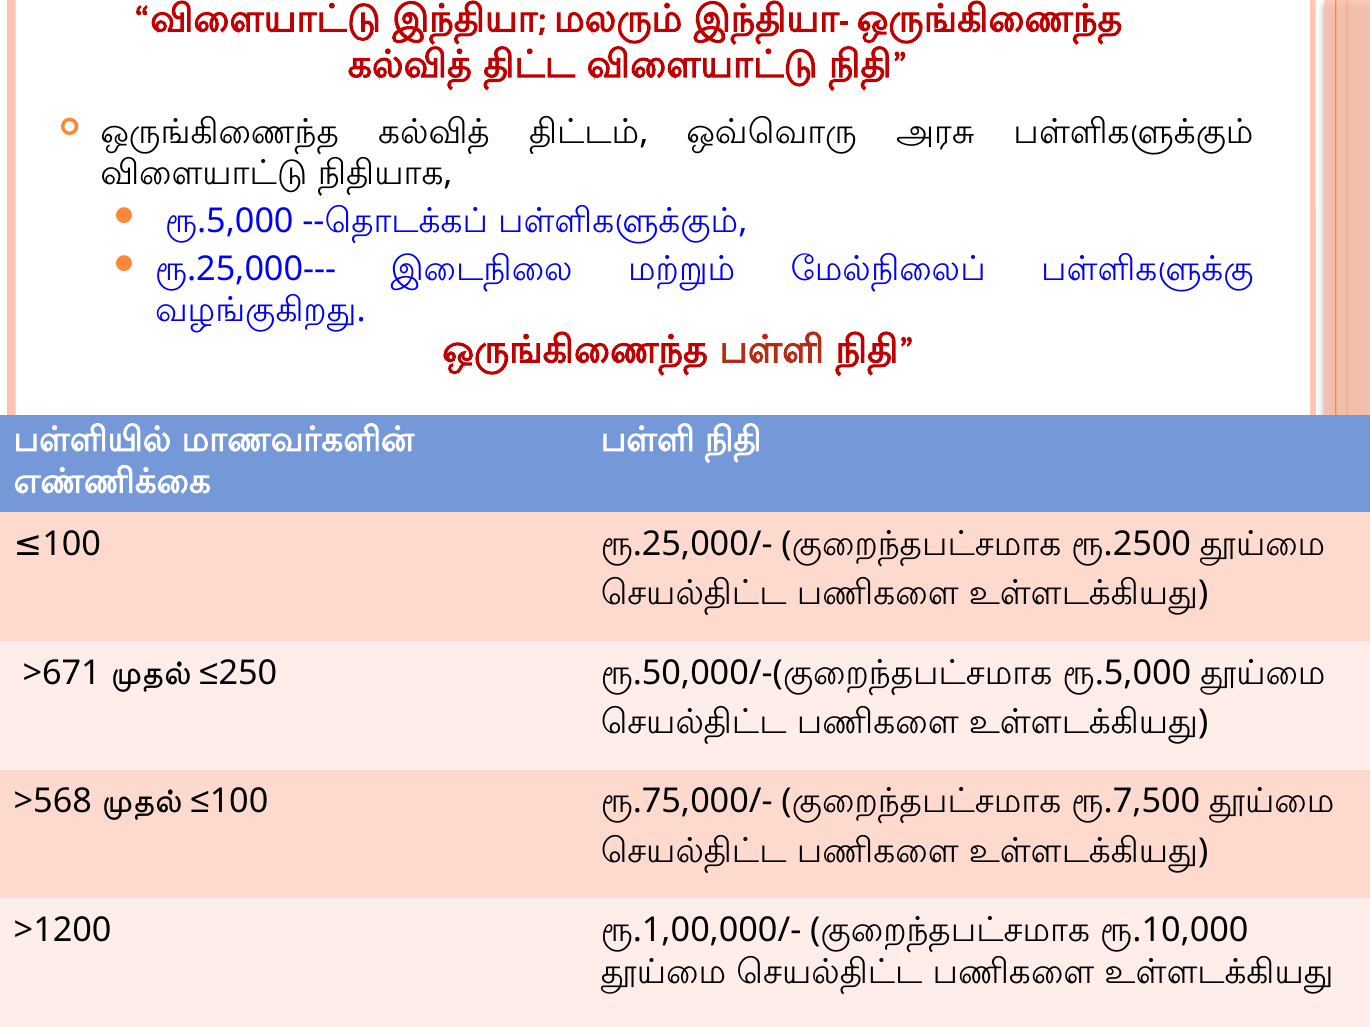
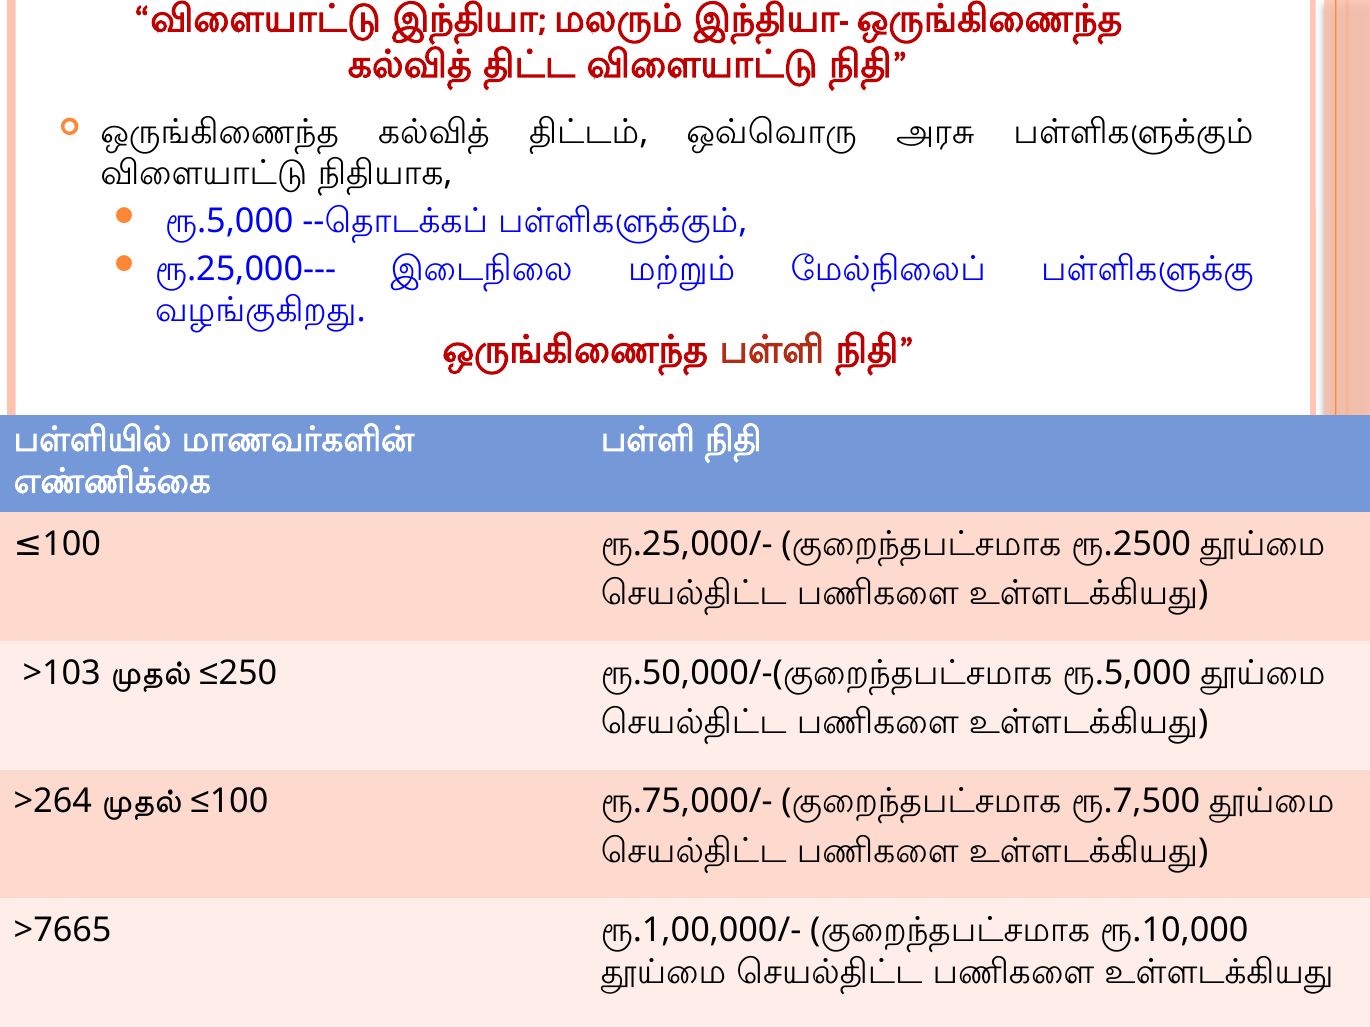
>671: >671 -> >103
>568: >568 -> >264
>1200: >1200 -> >7665
